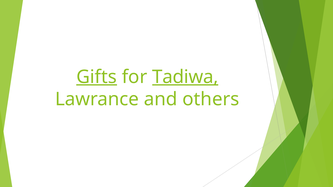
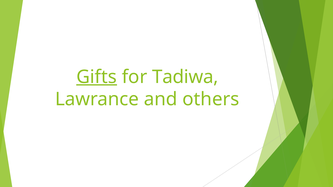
Tadiwa underline: present -> none
